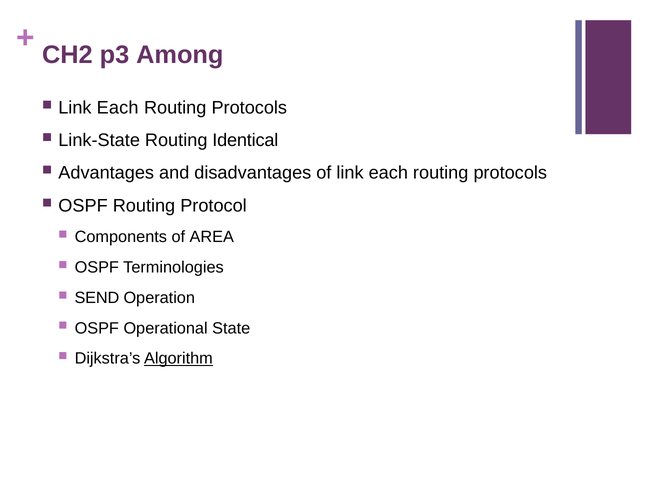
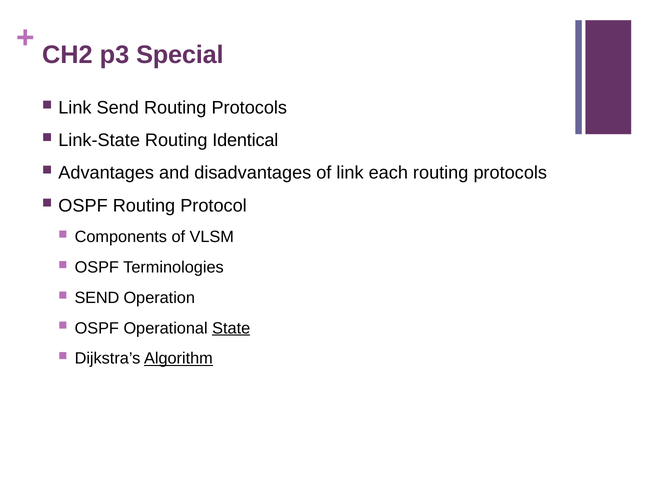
Among: Among -> Special
Each at (118, 108): Each -> Send
AREA: AREA -> VLSM
State underline: none -> present
